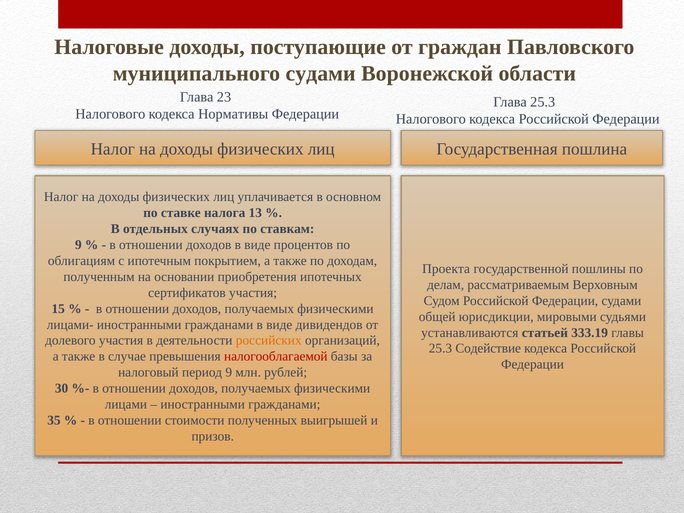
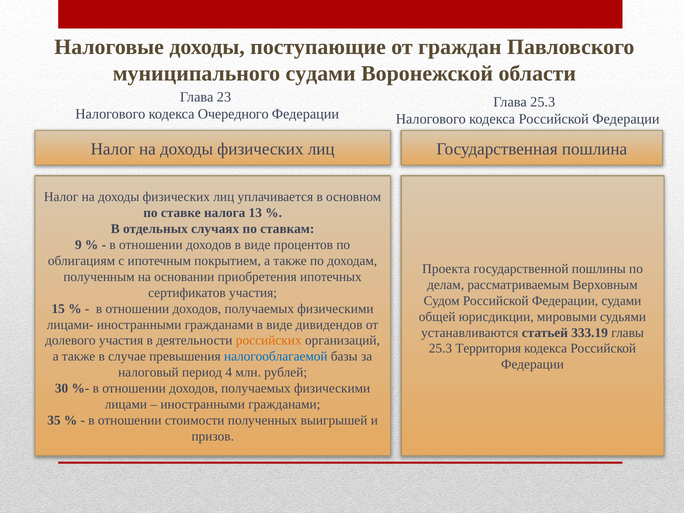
Нормативы: Нормативы -> Очередного
Содействие: Содействие -> Территория
налогооблагаемой colour: red -> blue
период 9: 9 -> 4
